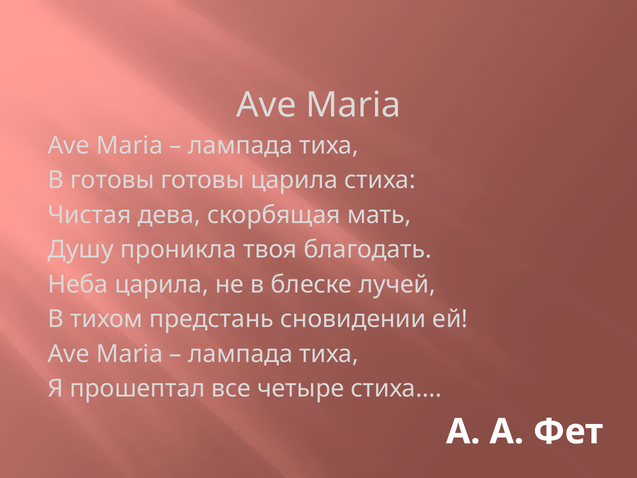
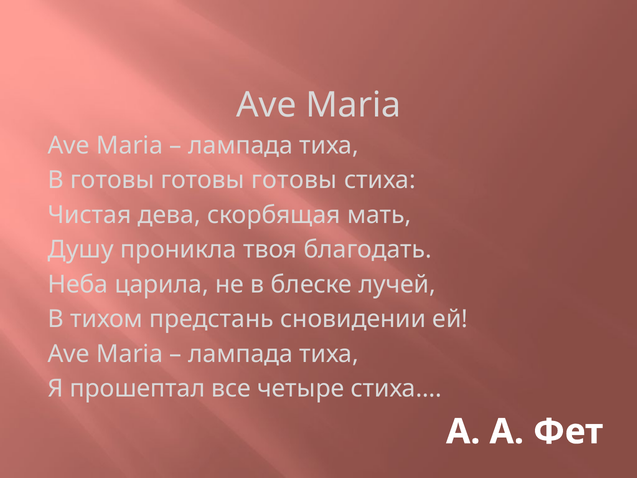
царила at (294, 180): царила -> готовы
